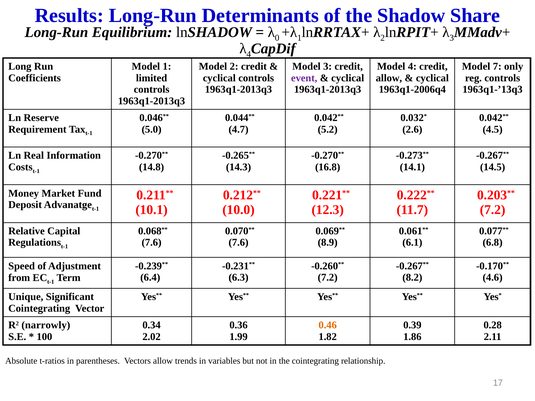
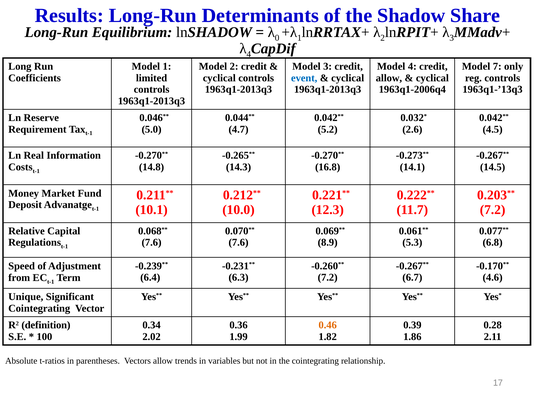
event colour: purple -> blue
6.1: 6.1 -> 5.3
8.2: 8.2 -> 6.7
narrowly: narrowly -> definition
